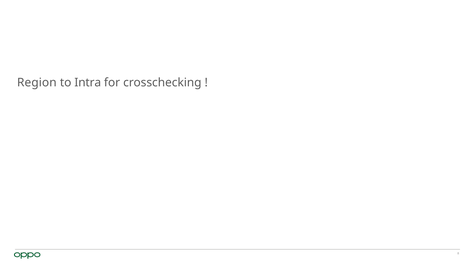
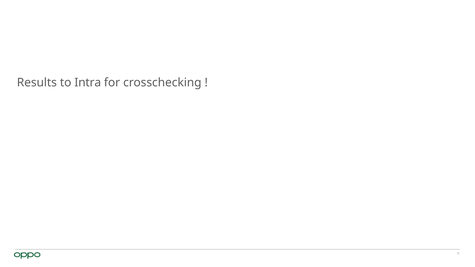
Region: Region -> Results
